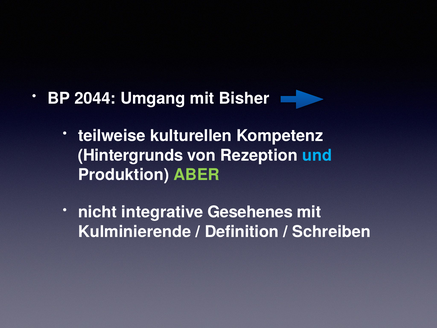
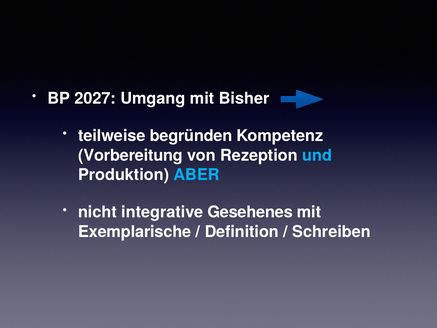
2044: 2044 -> 2027
kulturellen: kulturellen -> begründen
Hintergrunds: Hintergrunds -> Vorbereitung
ABER colour: light green -> light blue
Kulminierende: Kulminierende -> Exemplarische
